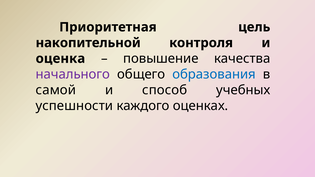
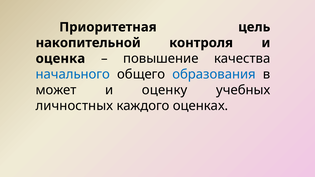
начального colour: purple -> blue
самой: самой -> может
способ: способ -> оценку
успешности: успешности -> личностных
